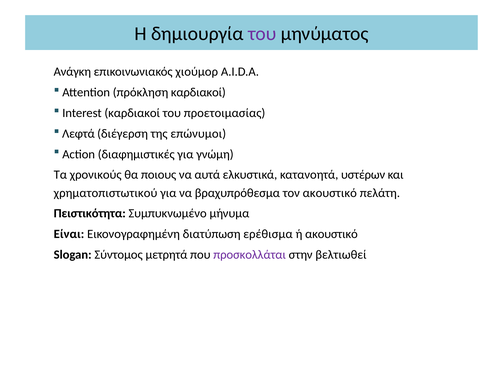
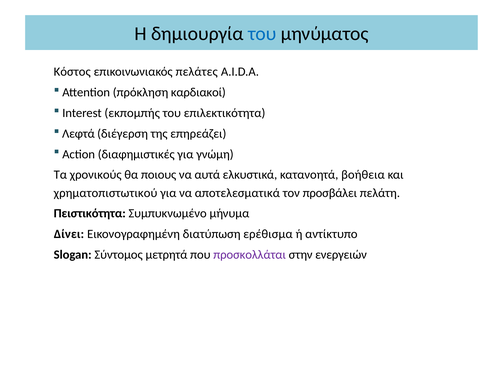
του at (262, 34) colour: purple -> blue
Ανάγκη: Ανάγκη -> Κόστος
χιούμορ: χιούμορ -> πελάτες
Interest καρδιακοί: καρδιακοί -> εκπομπής
προετοιμασίας: προετοιμασίας -> επιλεκτικότητα
επώνυμοι: επώνυμοι -> επηρεάζει
υστέρων: υστέρων -> βοήθεια
βραχυπρόθεσμα: βραχυπρόθεσμα -> αποτελεσματικά
τον ακουστικό: ακουστικό -> προσβάλει
Είναι: Είναι -> Δίνει
ή ακουστικό: ακουστικό -> αντίκτυπο
βελτιωθεί: βελτιωθεί -> ενεργειών
